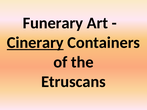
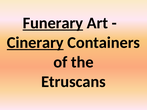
Funerary underline: none -> present
